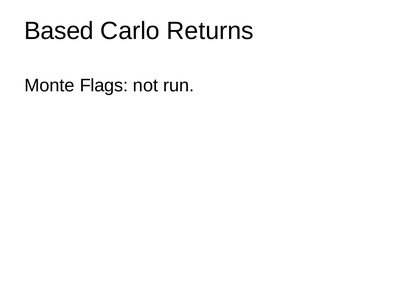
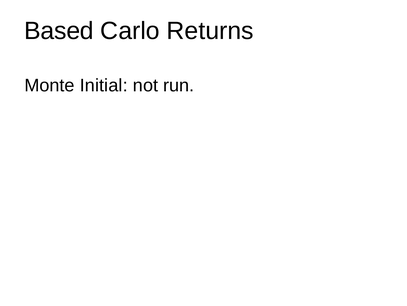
Flags: Flags -> Initial
